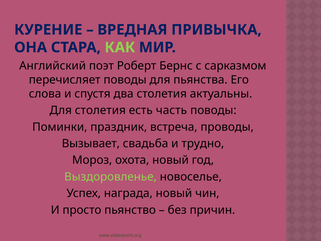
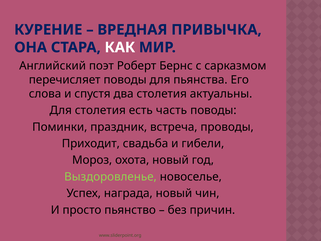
КАК colour: light green -> white
Вызывает: Вызывает -> Приходит
трудно: трудно -> гибели
